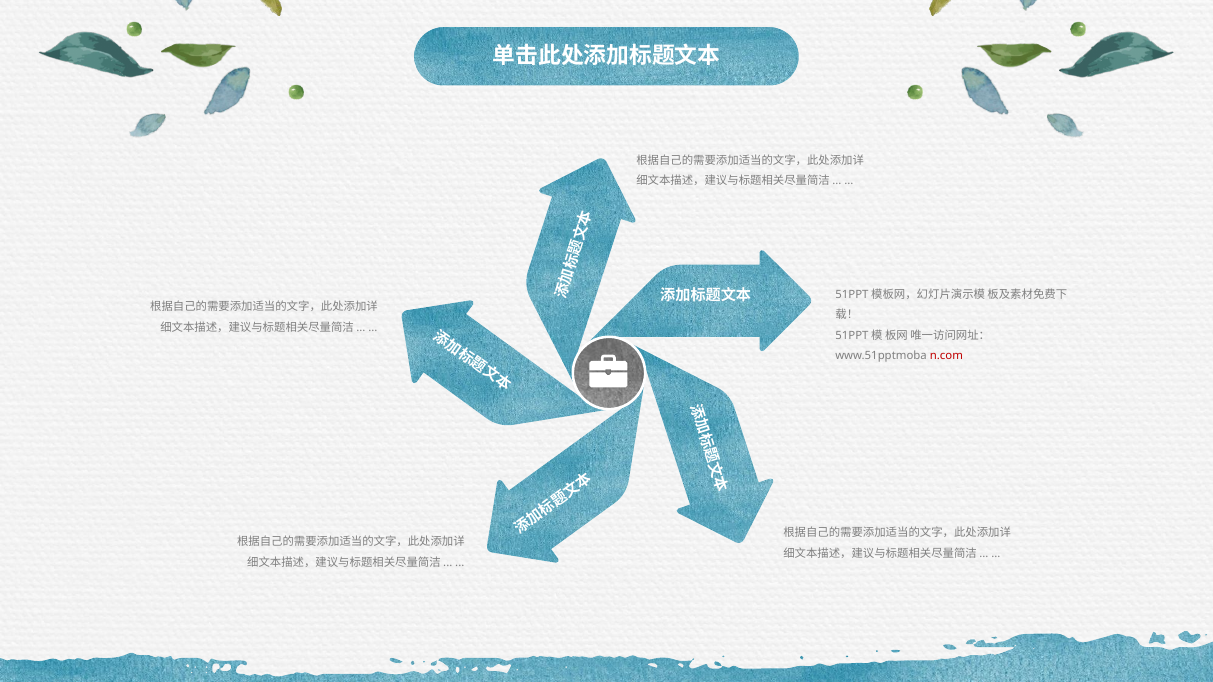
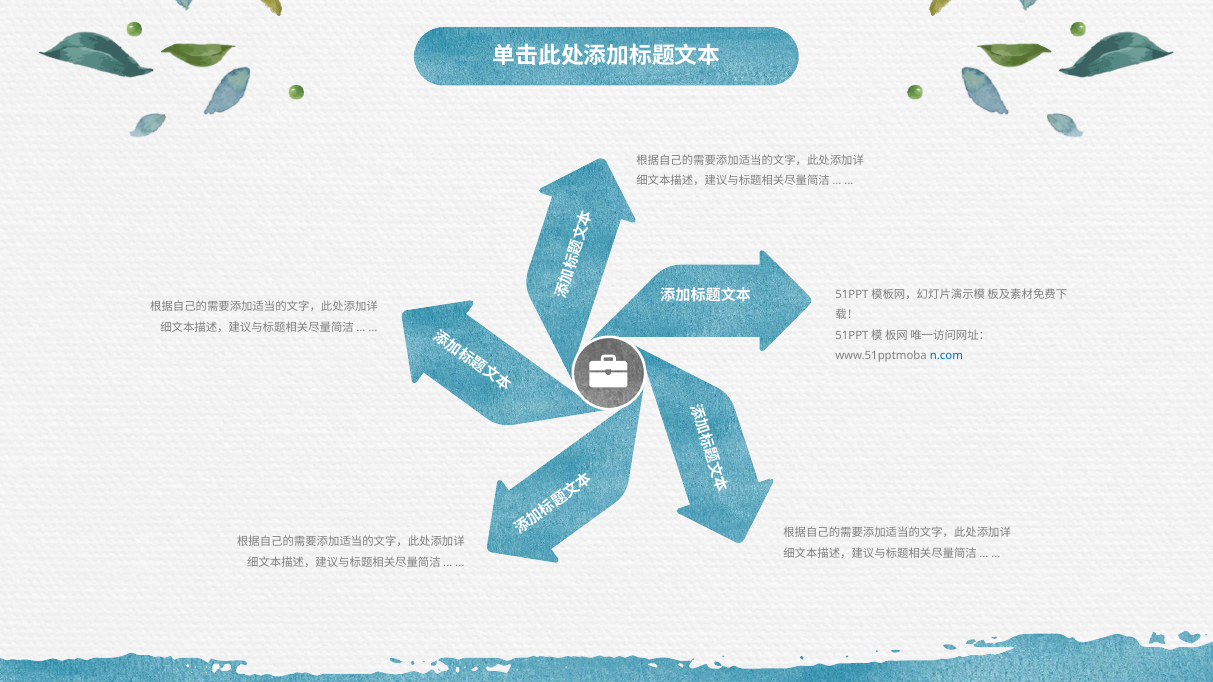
n.com colour: red -> blue
